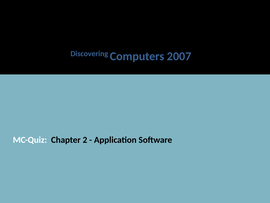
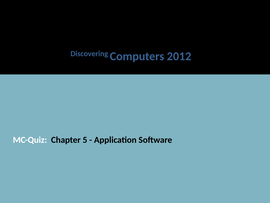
2007: 2007 -> 2012
2: 2 -> 5
